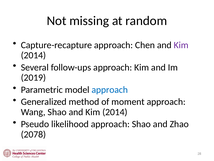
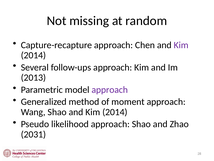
2019: 2019 -> 2013
approach at (110, 89) colour: blue -> purple
2078: 2078 -> 2031
